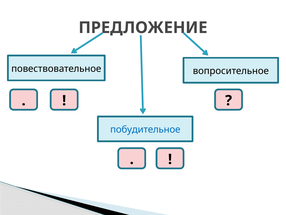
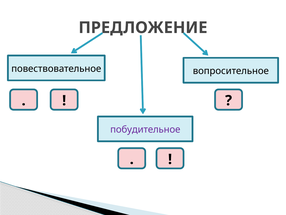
побудительное colour: blue -> purple
